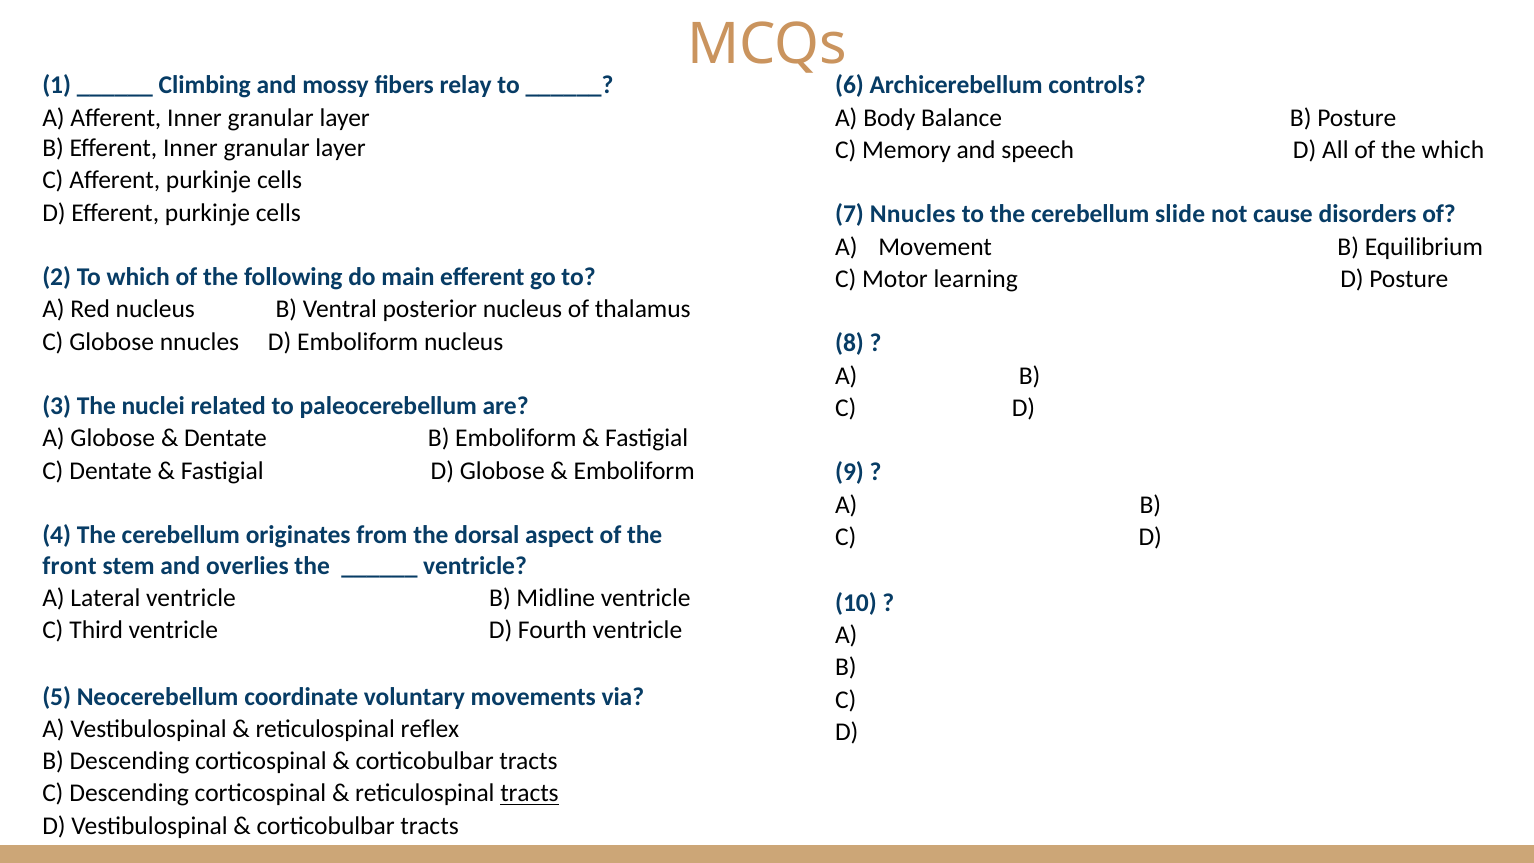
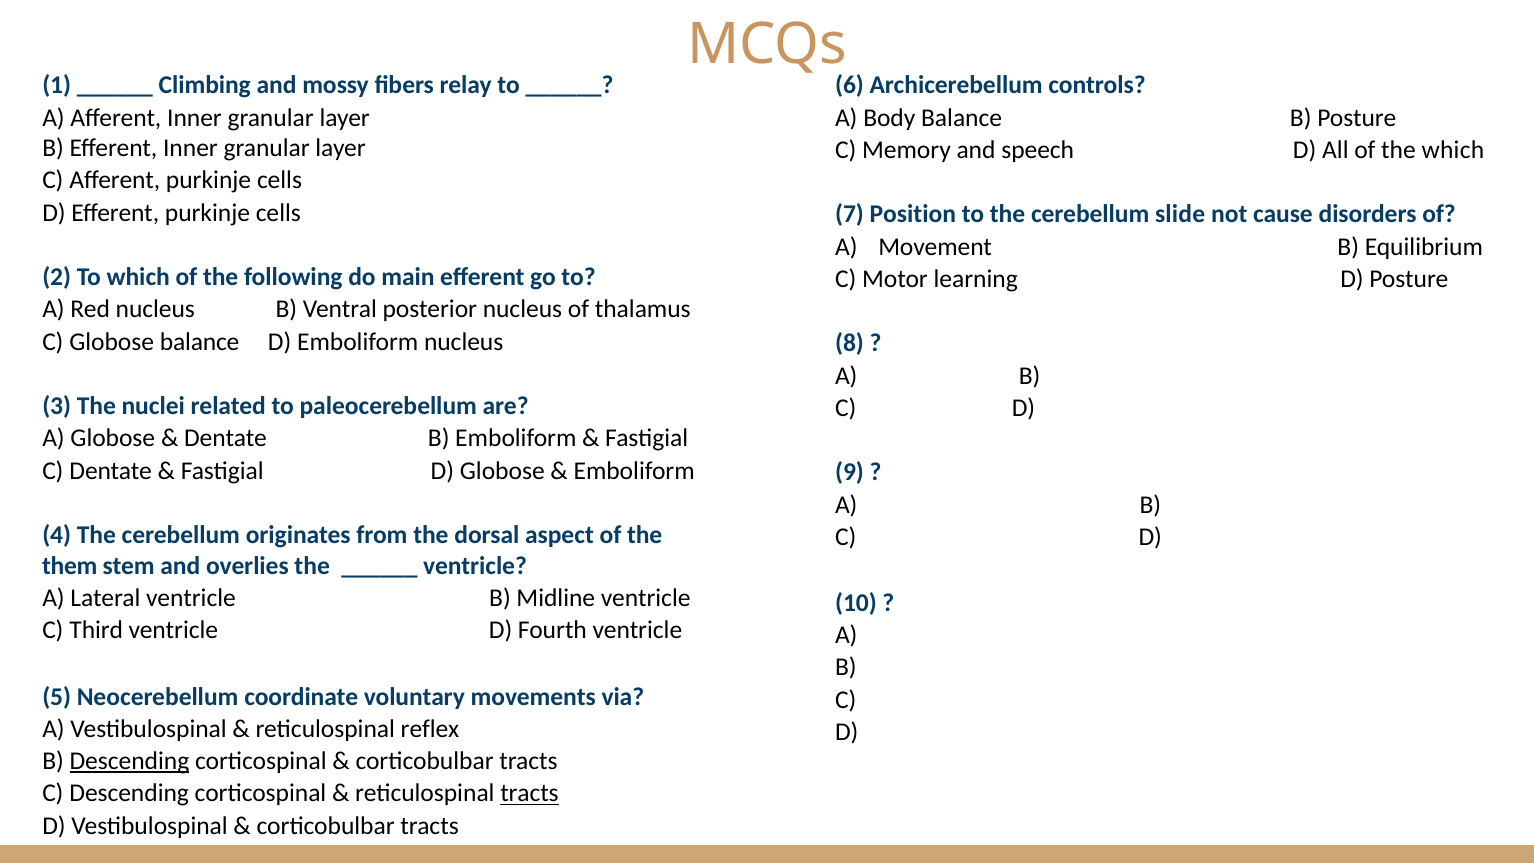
7 Nnucles: Nnucles -> Position
Globose nnucles: nnucles -> balance
front: front -> them
Descending at (129, 761) underline: none -> present
